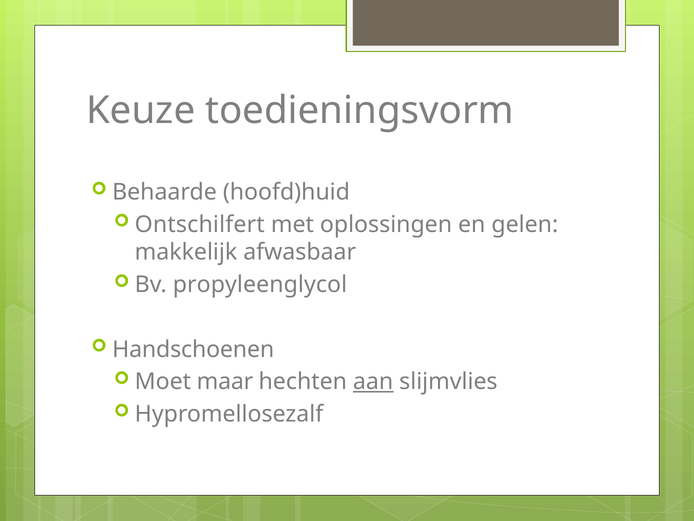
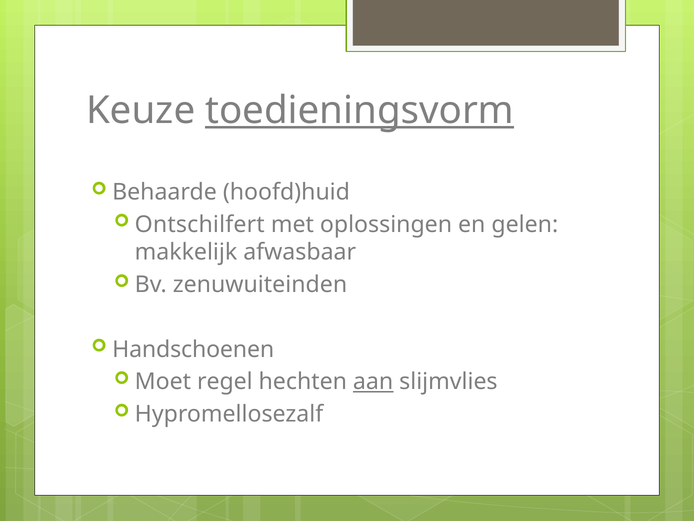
toedieningsvorm underline: none -> present
propyleenglycol: propyleenglycol -> zenuwuiteinden
maar: maar -> regel
